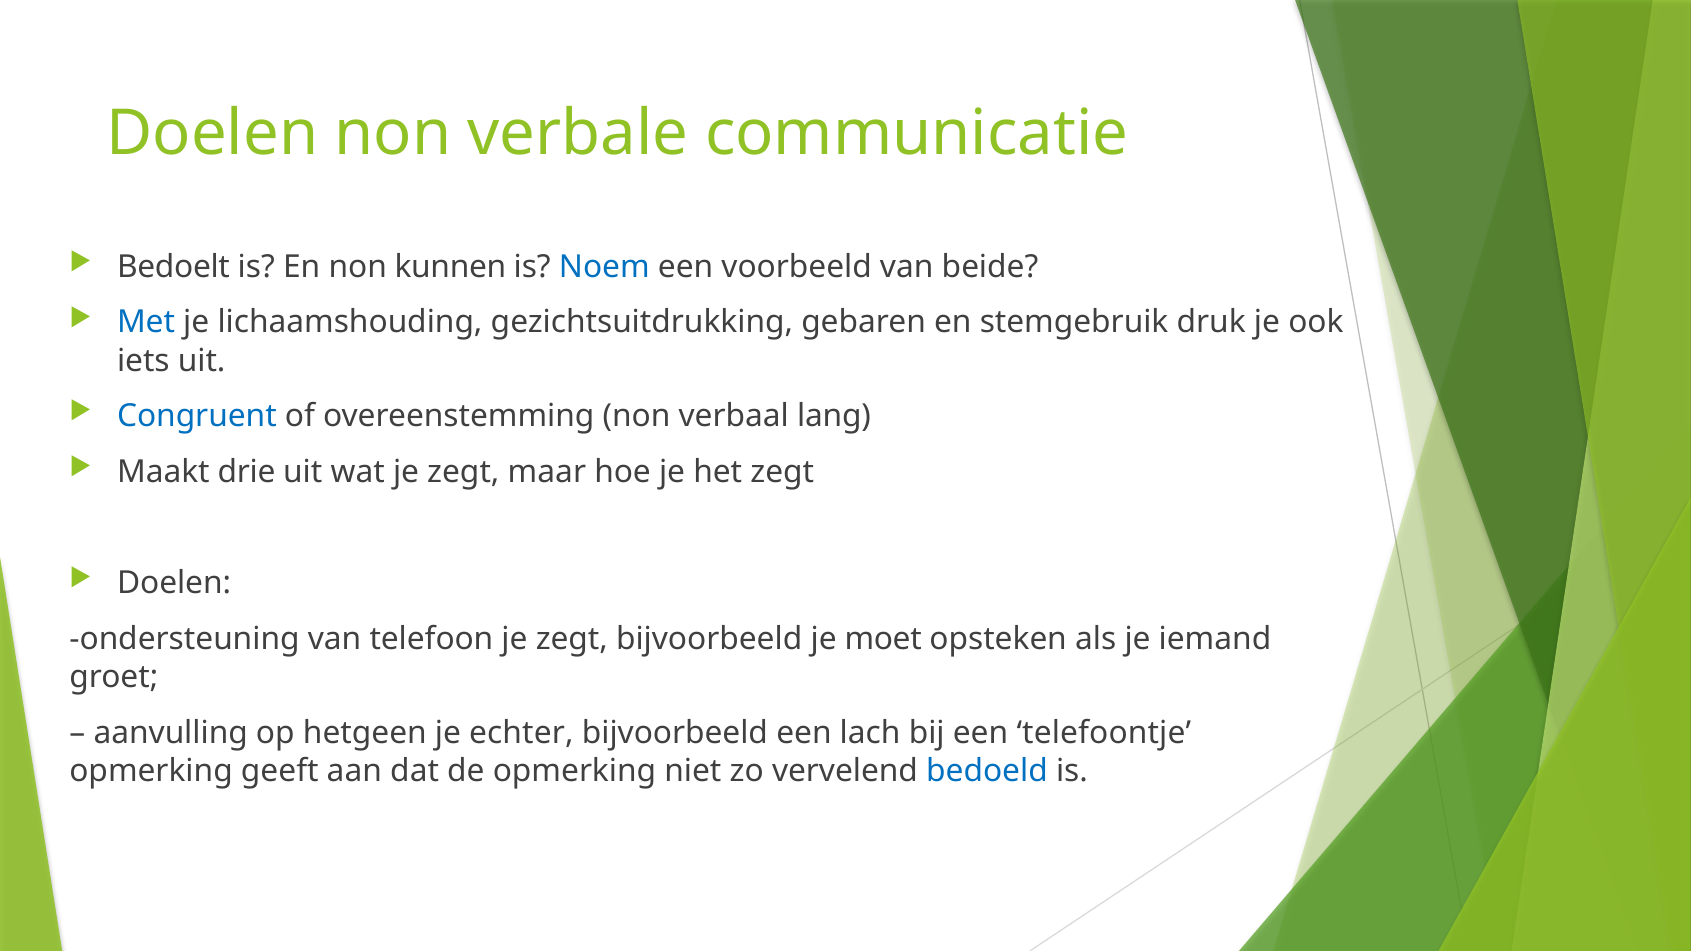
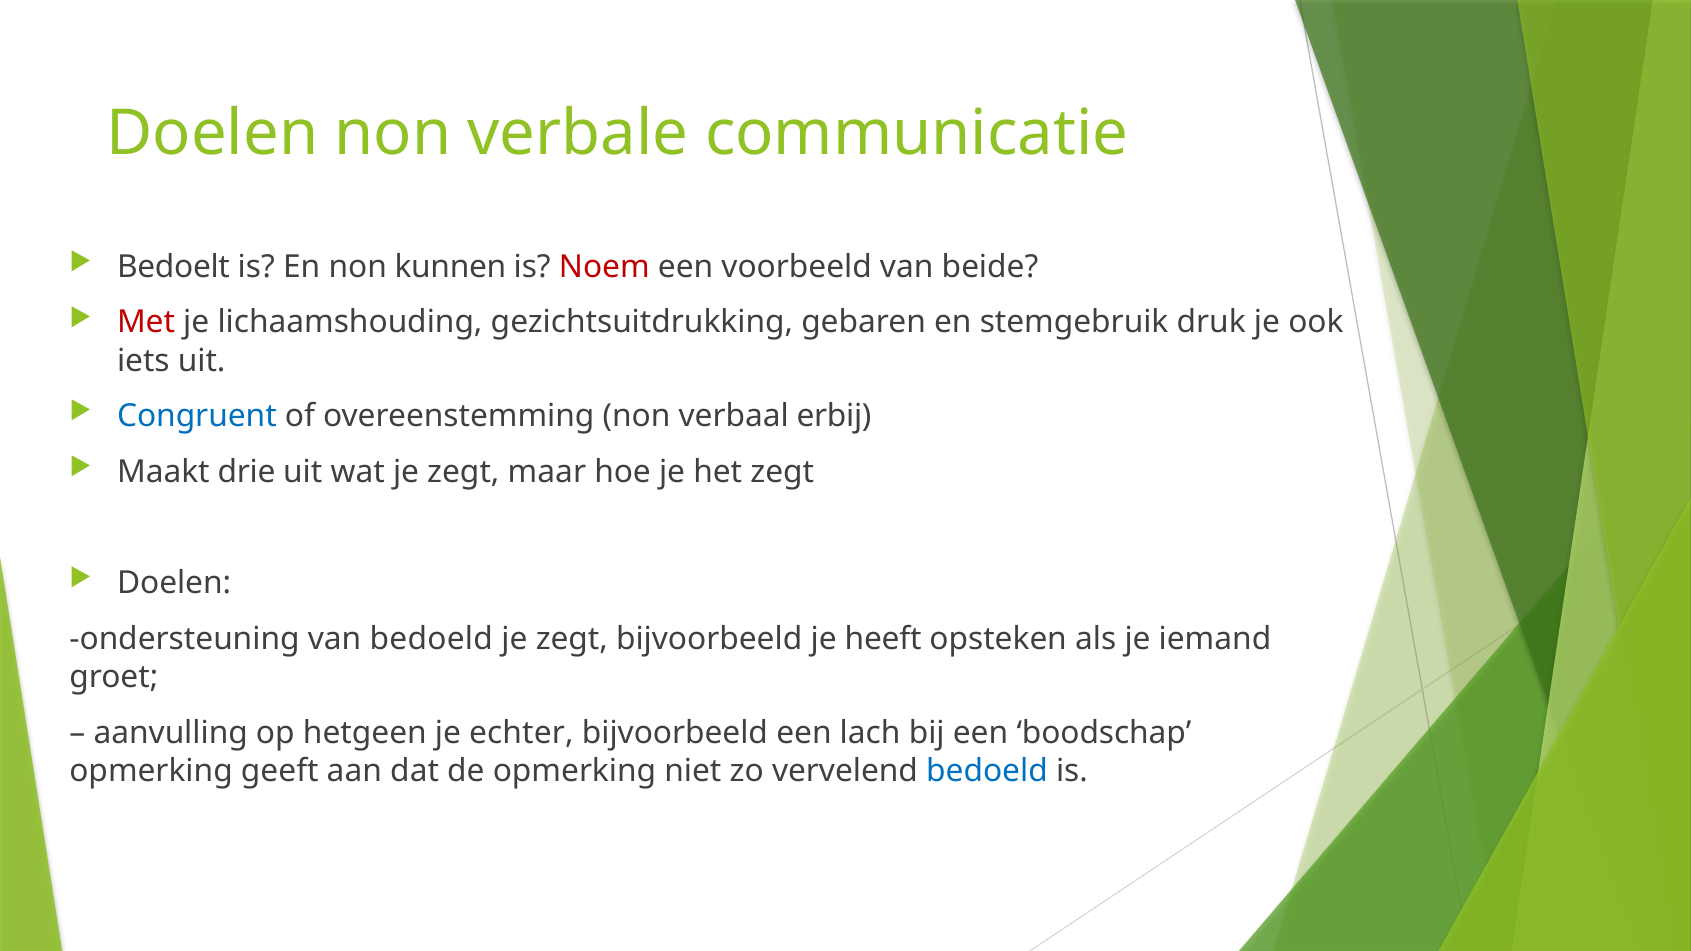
Noem colour: blue -> red
Met colour: blue -> red
lang: lang -> erbij
van telefoon: telefoon -> bedoeld
moet: moet -> heeft
telefoontje: telefoontje -> boodschap
